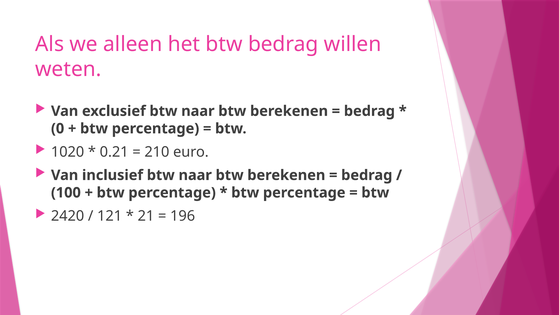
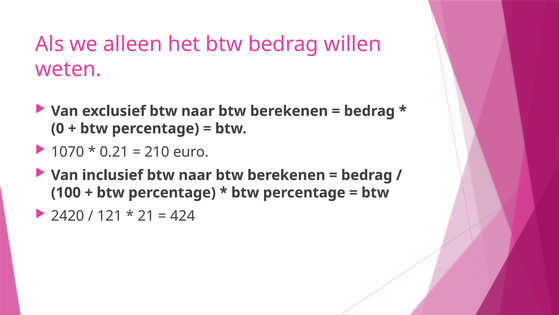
1020: 1020 -> 1070
196: 196 -> 424
